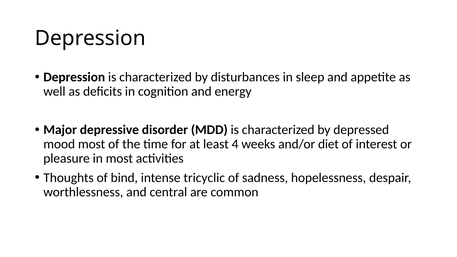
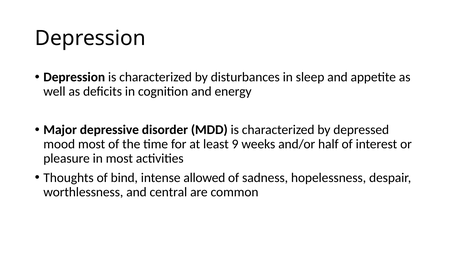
4: 4 -> 9
diet: diet -> half
tricyclic: tricyclic -> allowed
